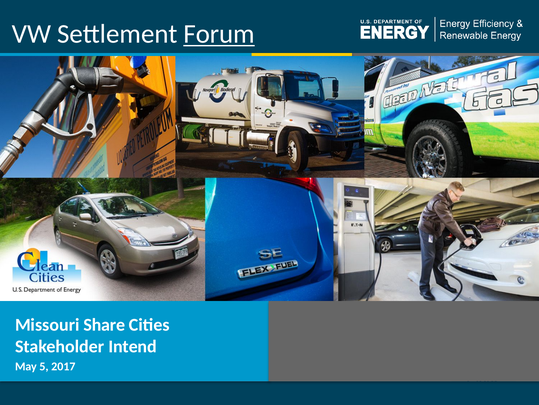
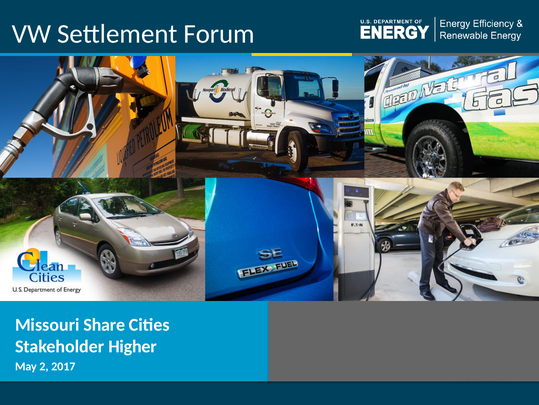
Forum underline: present -> none
Intend: Intend -> Higher
5: 5 -> 2
